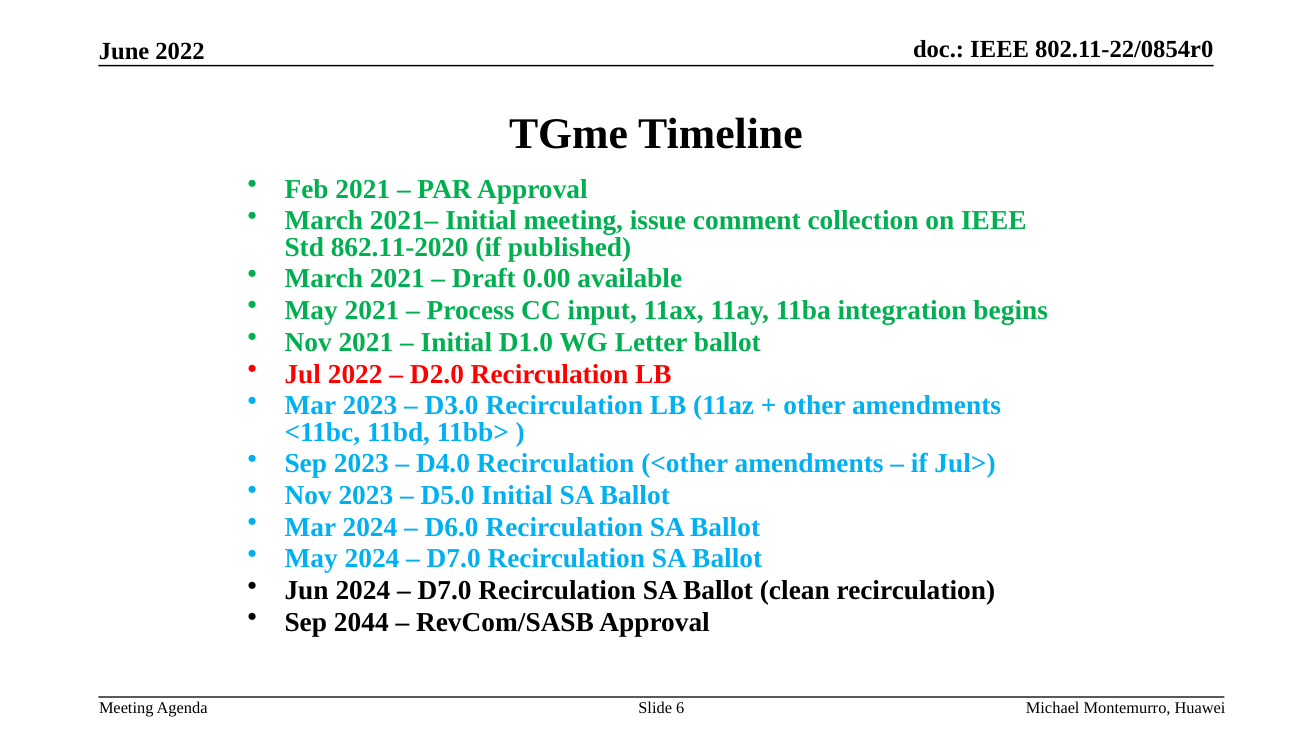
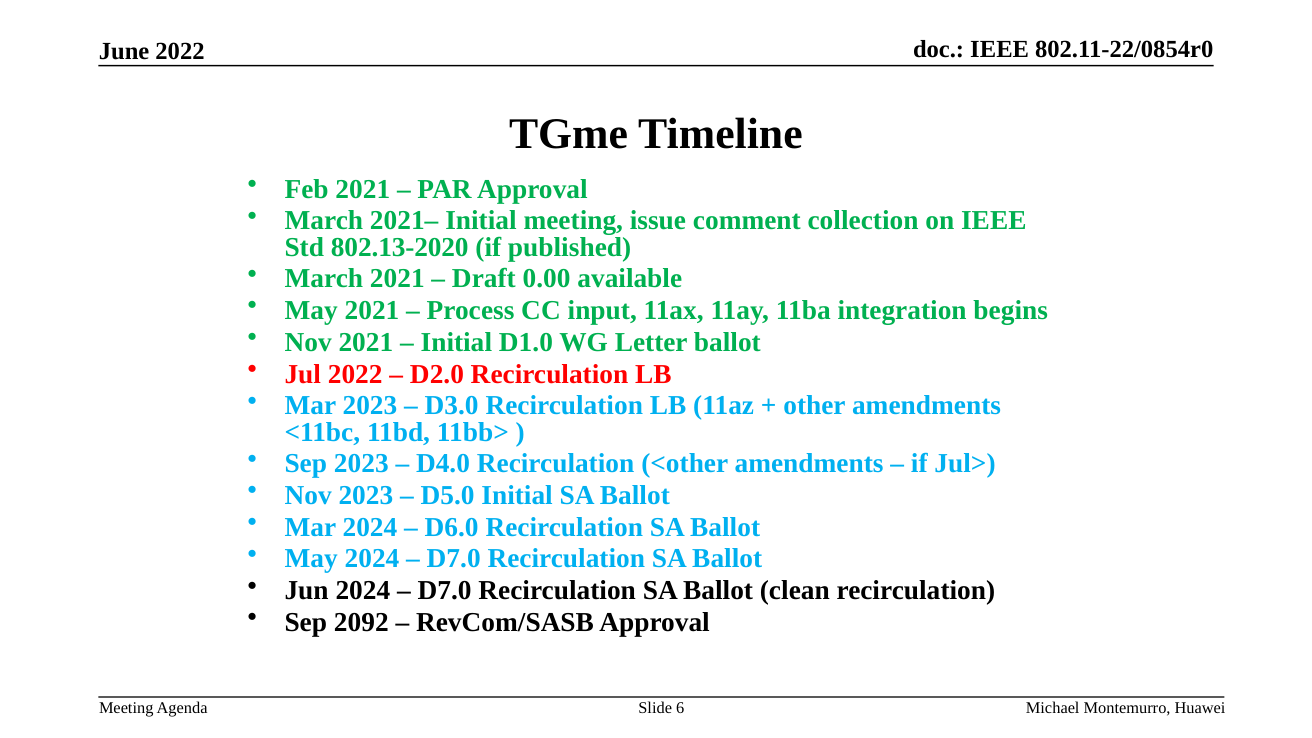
862.11-2020: 862.11-2020 -> 802.13-2020
2044: 2044 -> 2092
